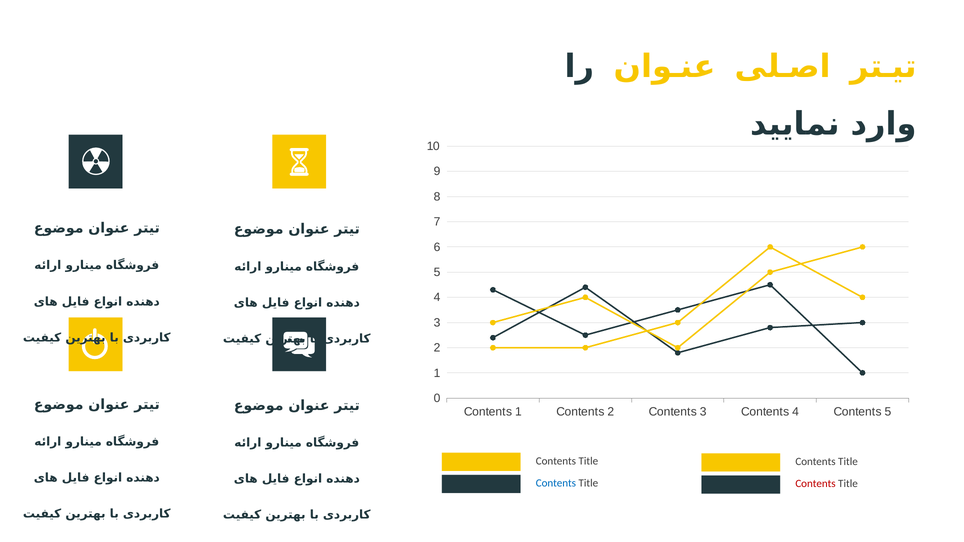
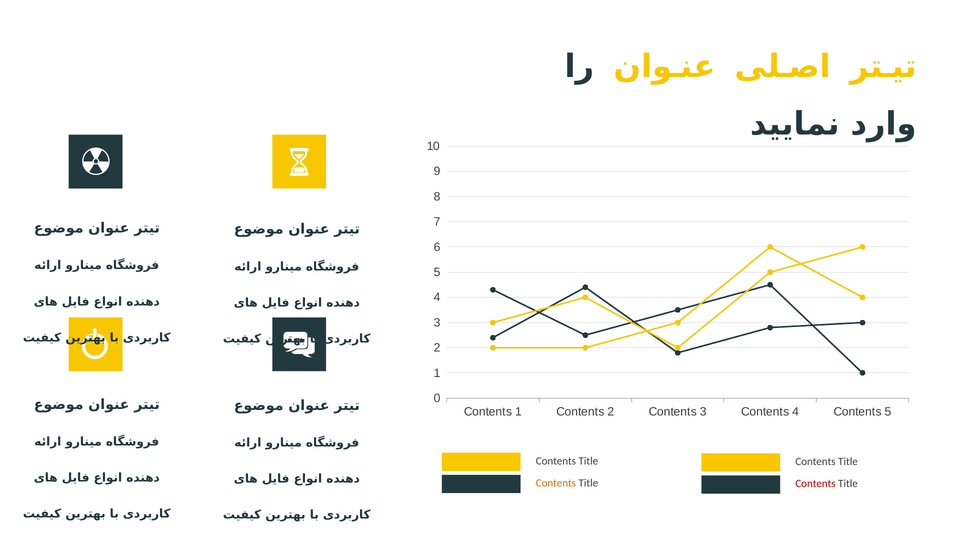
Contents at (556, 483) colour: blue -> orange
